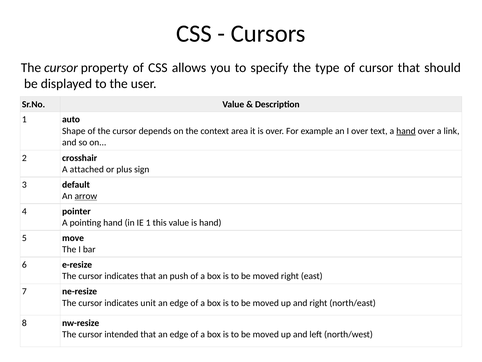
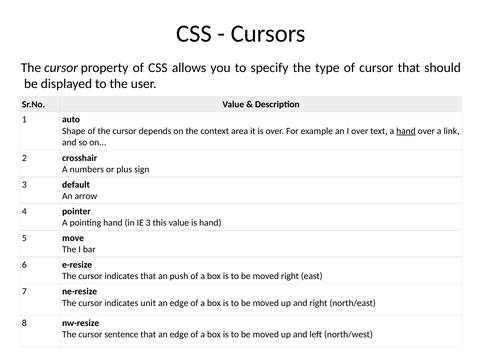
attached: attached -> numbers
arrow underline: present -> none
IE 1: 1 -> 3
intended: intended -> sentence
